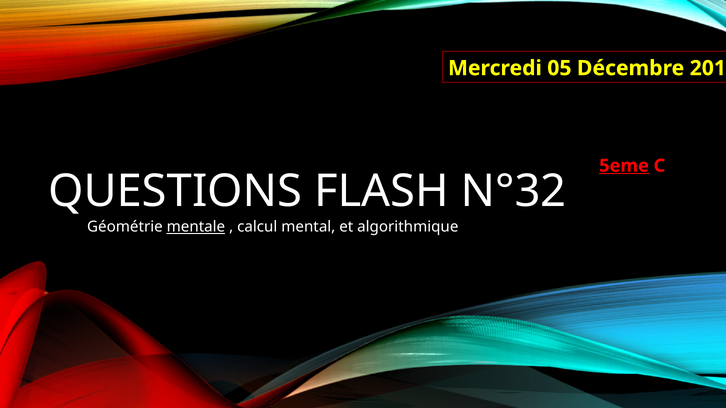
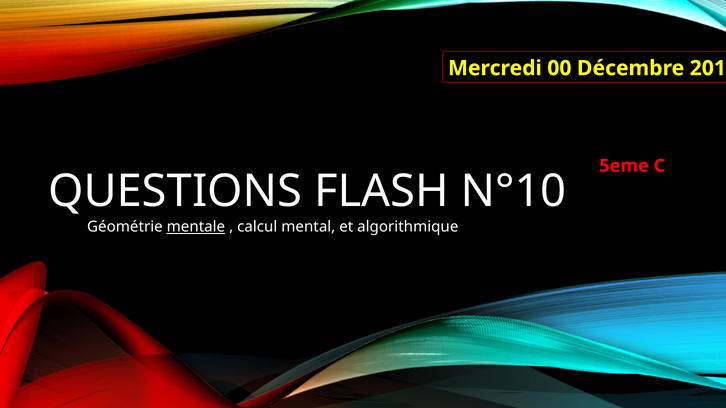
05: 05 -> 00
5eme underline: present -> none
N°32: N°32 -> N°10
